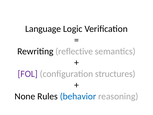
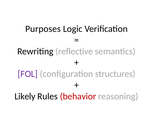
Language: Language -> Purposes
None: None -> Likely
behavior colour: blue -> red
